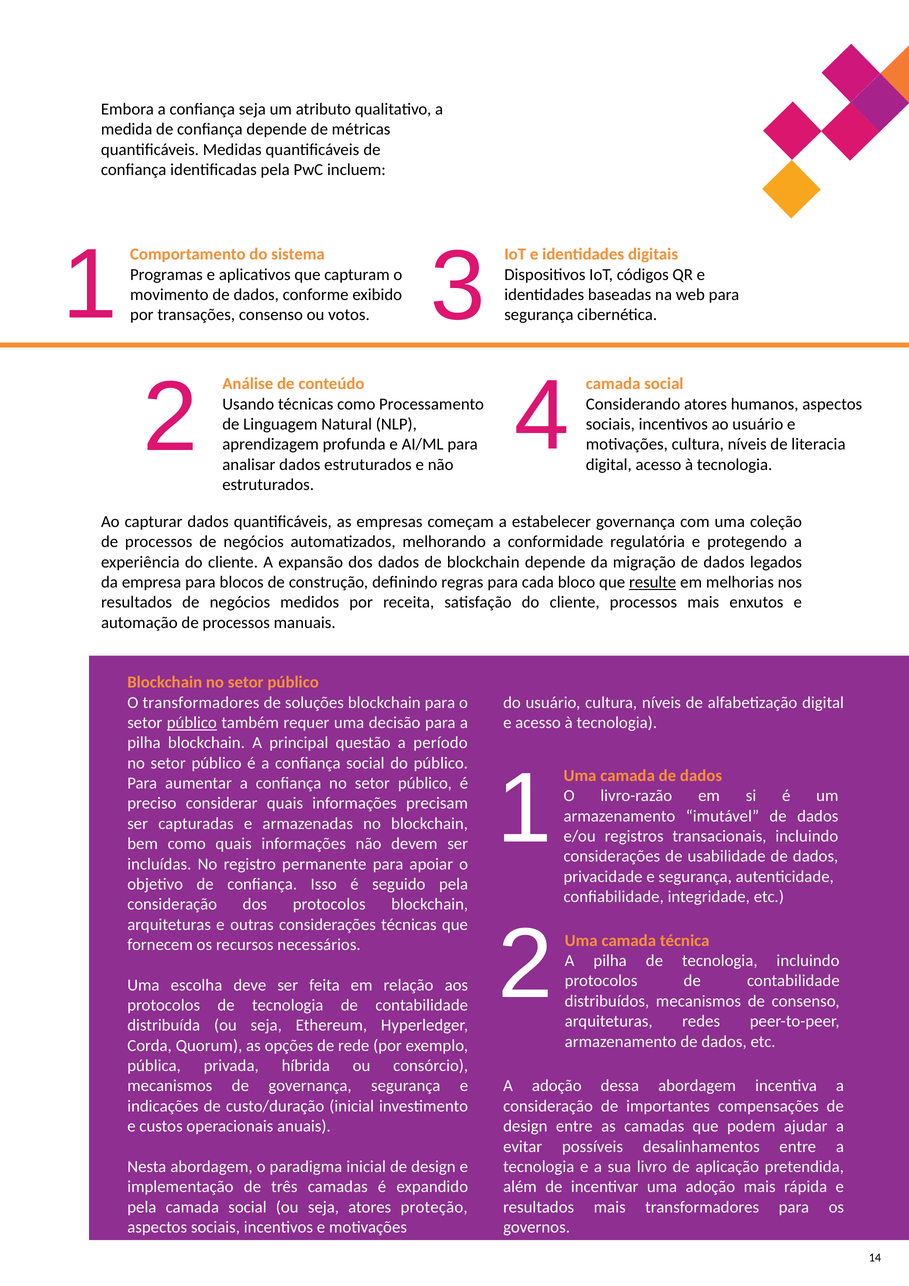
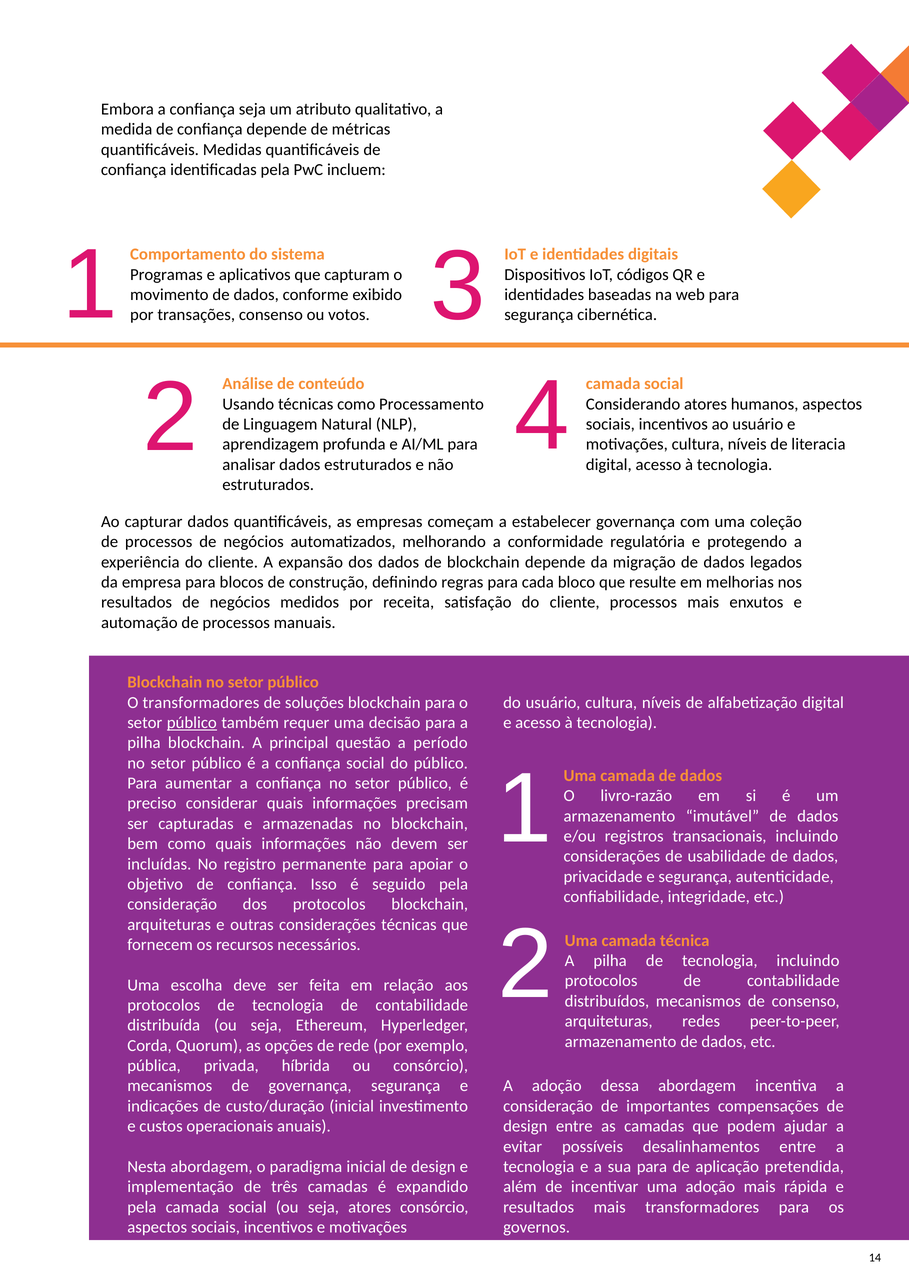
resulte underline: present -> none
sua livro: livro -> para
atores proteção: proteção -> consórcio
